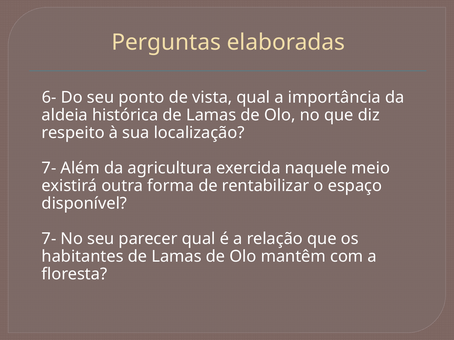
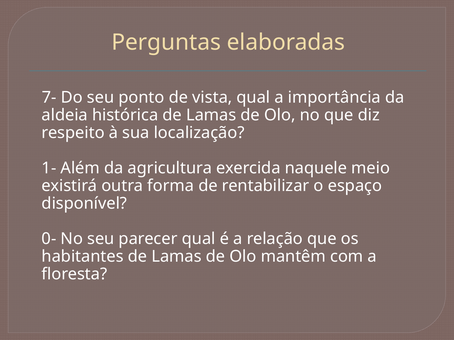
6-: 6- -> 7-
7- at (49, 168): 7- -> 1-
7- at (49, 239): 7- -> 0-
